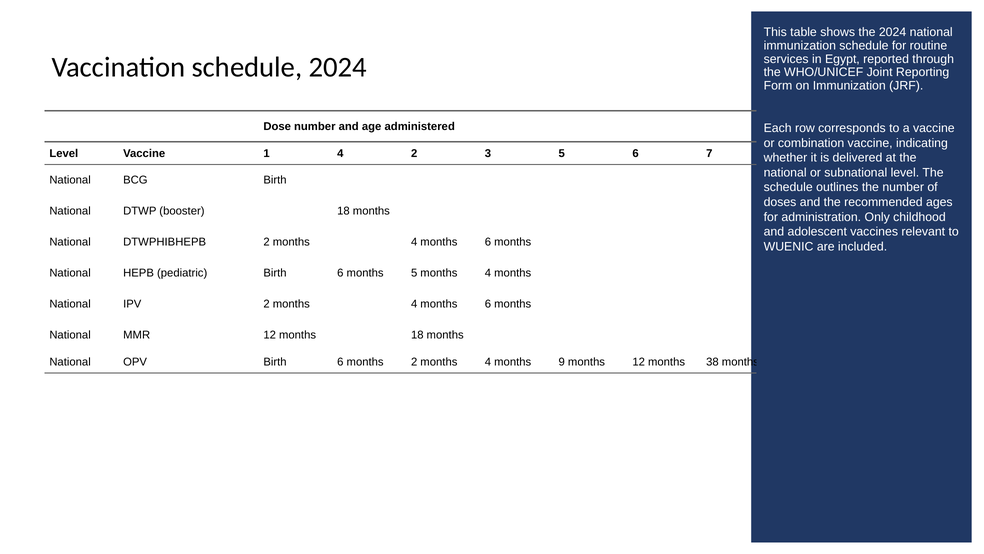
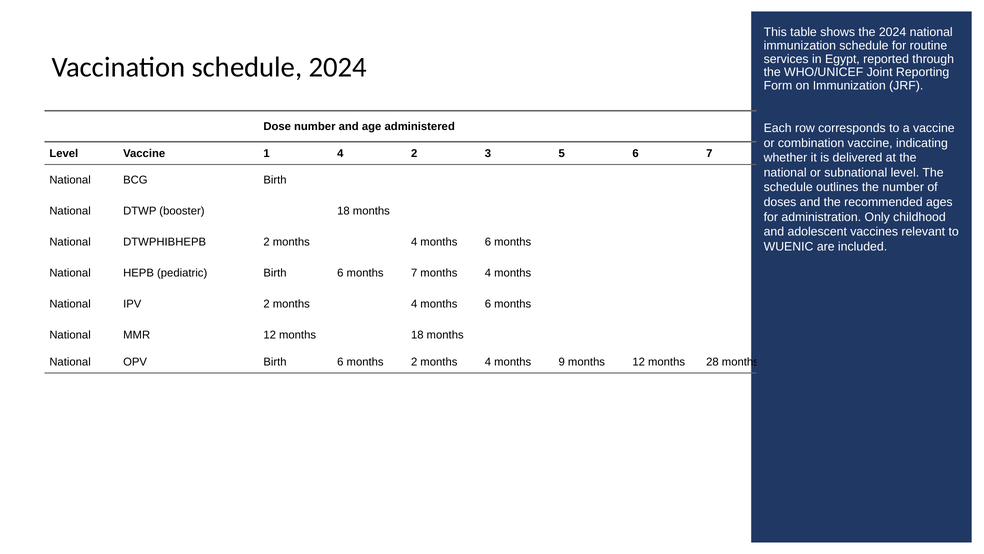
months 5: 5 -> 7
38: 38 -> 28
